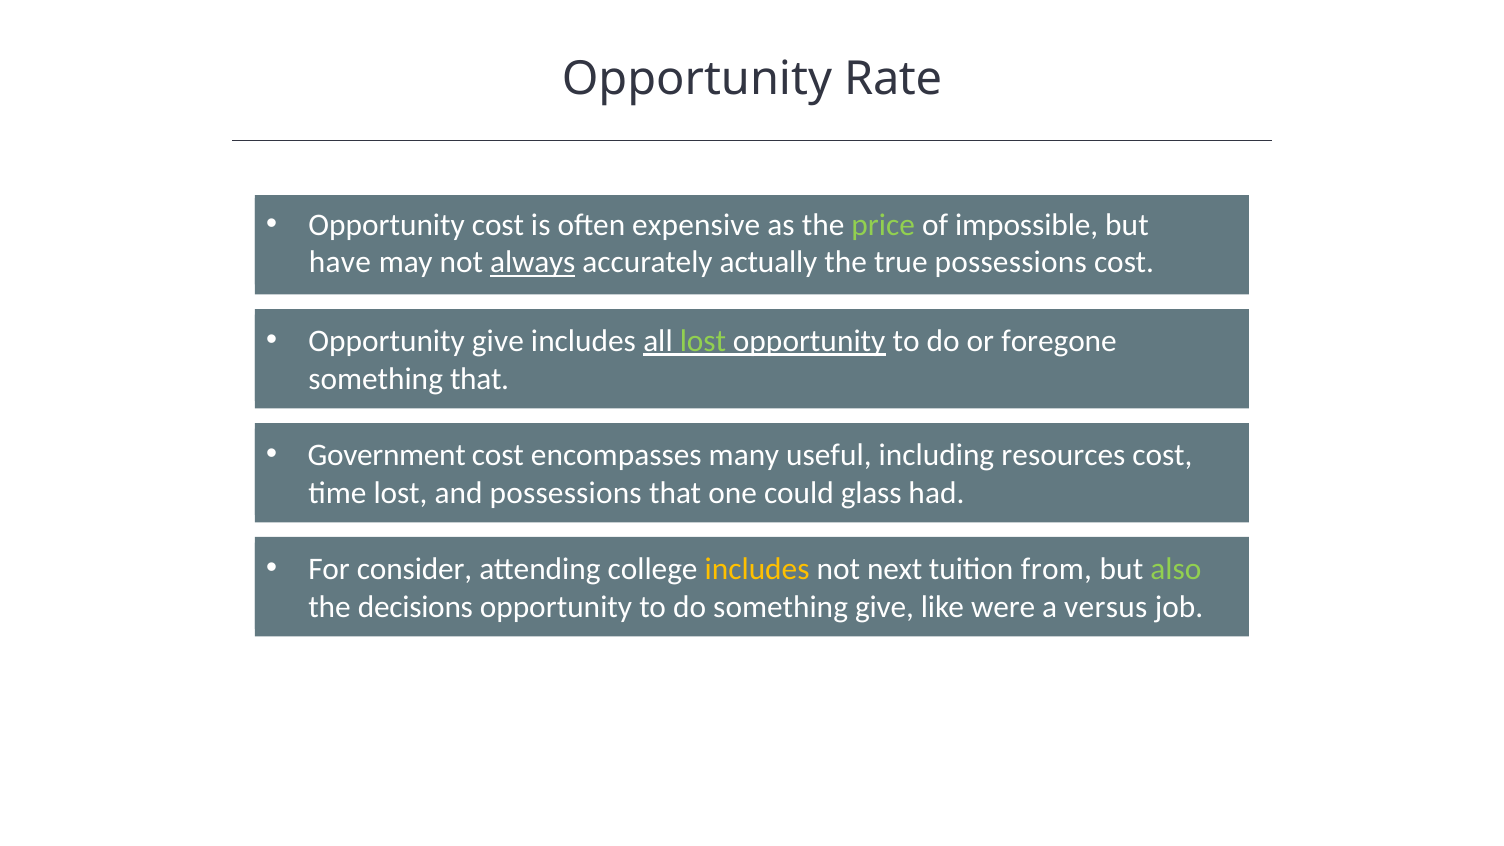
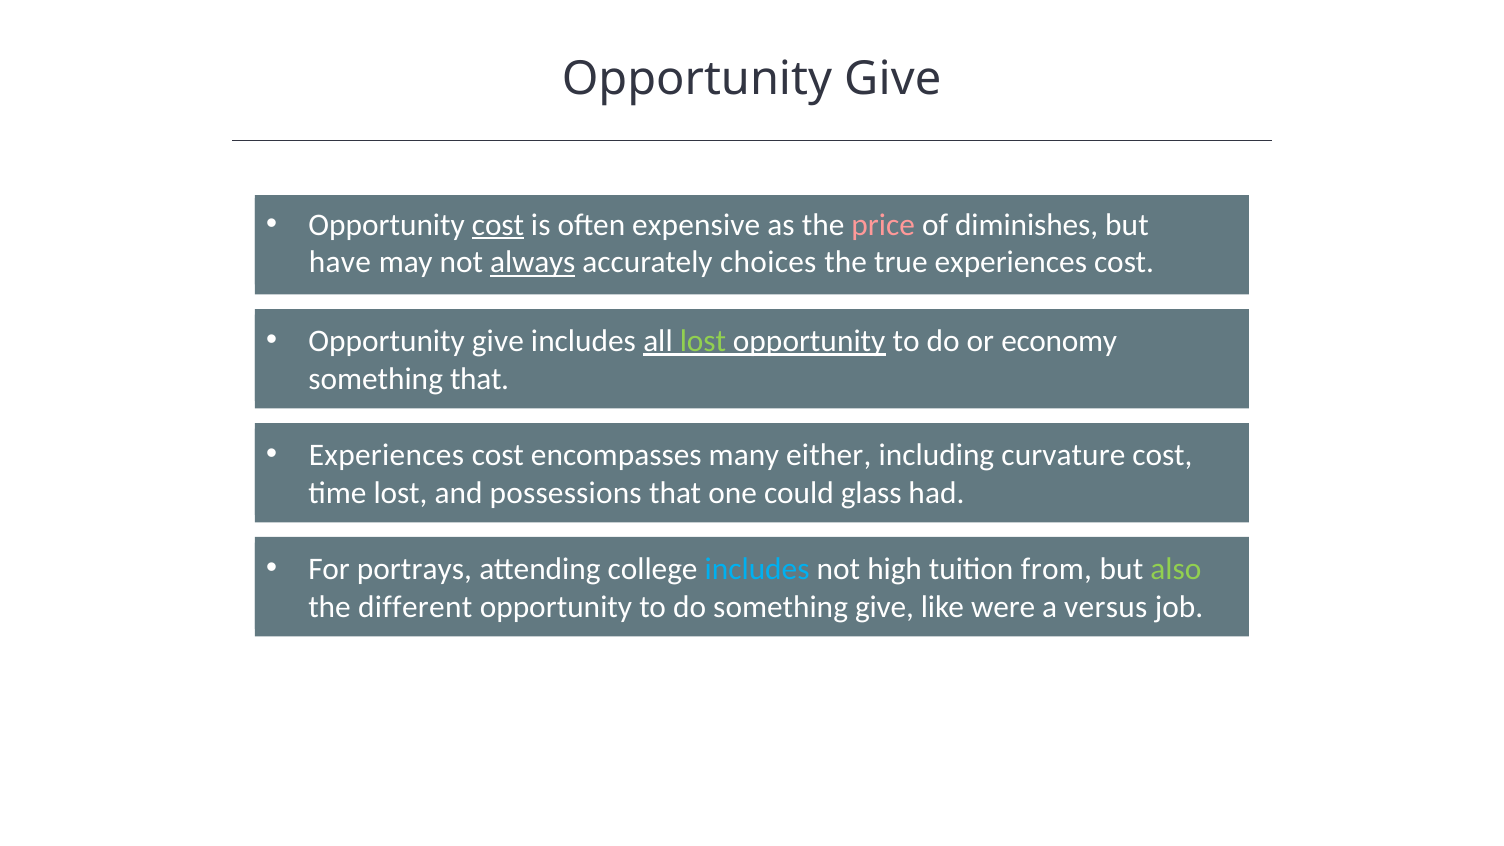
Rate at (893, 79): Rate -> Give
cost at (498, 225) underline: none -> present
price colour: light green -> pink
impossible: impossible -> diminishes
actually: actually -> choices
true possessions: possessions -> experiences
foregone: foregone -> economy
Government at (387, 455): Government -> Experiences
useful: useful -> either
resources: resources -> curvature
consider: consider -> portrays
includes at (757, 569) colour: yellow -> light blue
next: next -> high
decisions: decisions -> different
